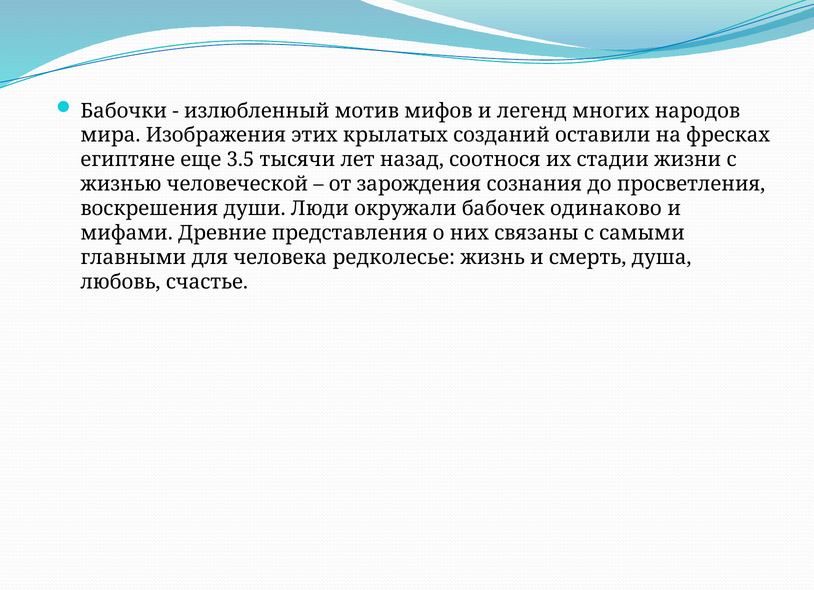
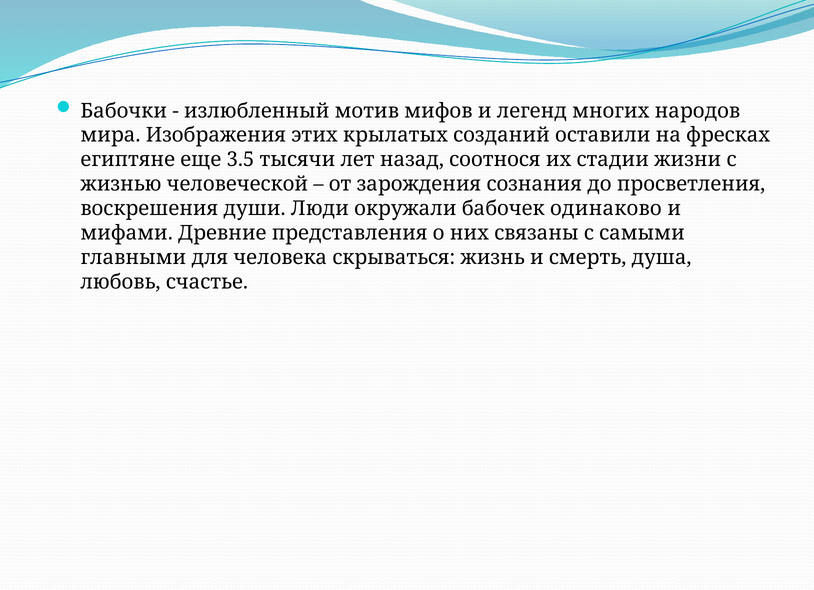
редколесье: редколесье -> скрываться
